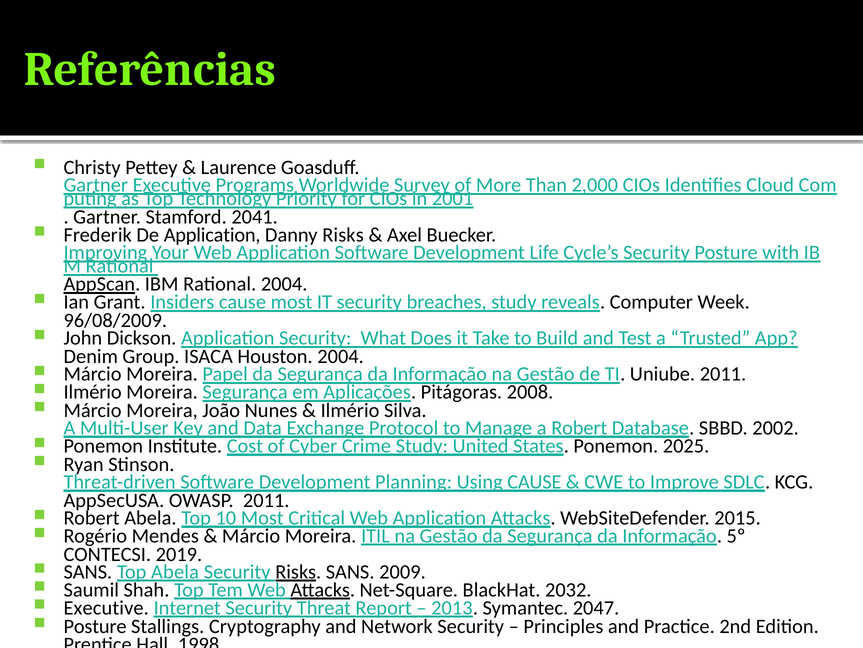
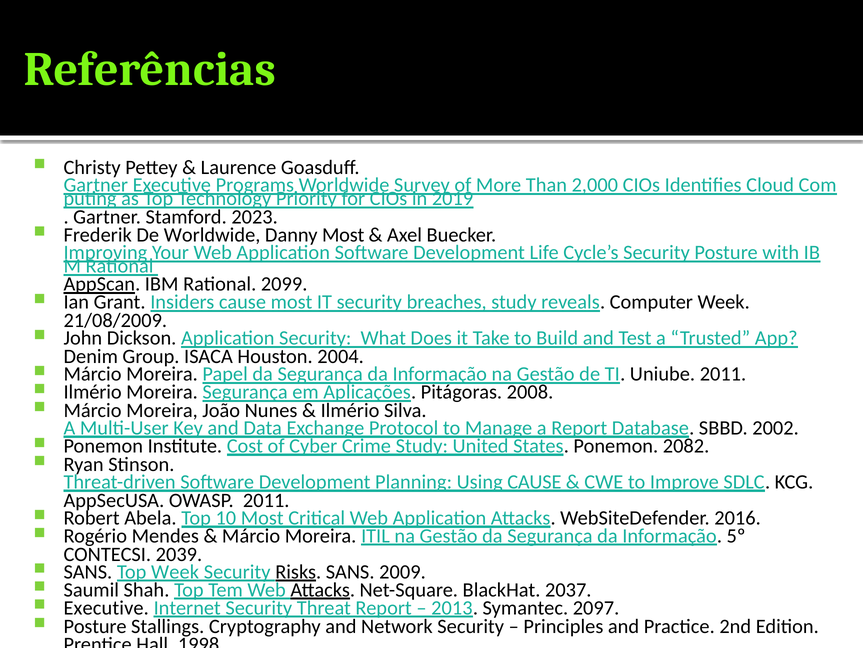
2001: 2001 -> 2019
2041: 2041 -> 2023
De Application: Application -> Worldwide
Danny Risks: Risks -> Most
Rational 2004: 2004 -> 2099
96/08/2009: 96/08/2009 -> 21/08/2009
a Robert: Robert -> Report
2025: 2025 -> 2082
2015: 2015 -> 2016
2019: 2019 -> 2039
Top Abela: Abela -> Week
2032: 2032 -> 2037
2047: 2047 -> 2097
